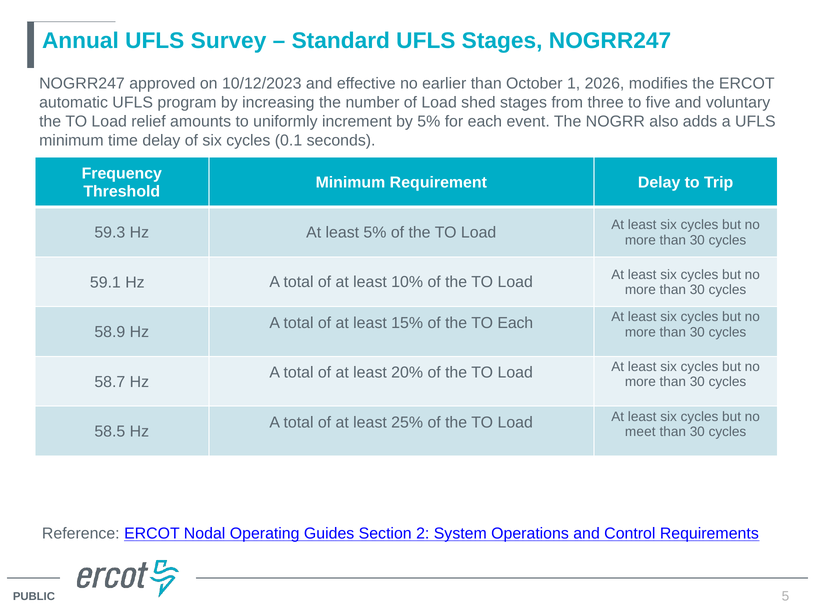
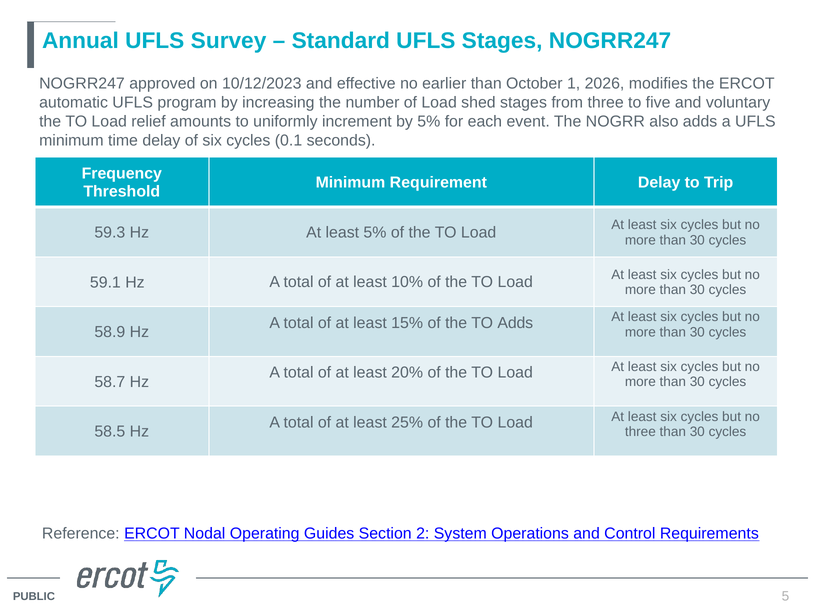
TO Each: Each -> Adds
meet at (640, 432): meet -> three
